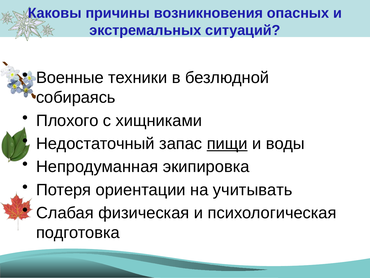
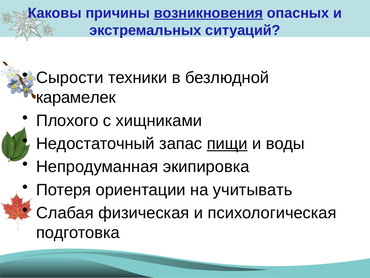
возникновения underline: none -> present
Военные: Военные -> Сырости
собираясь: собираясь -> карамелек
